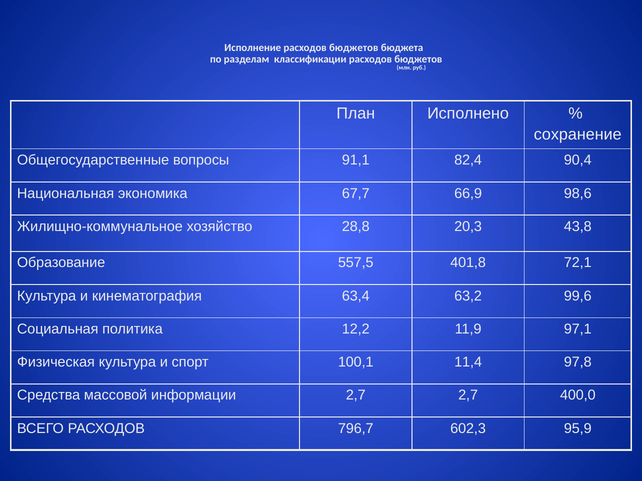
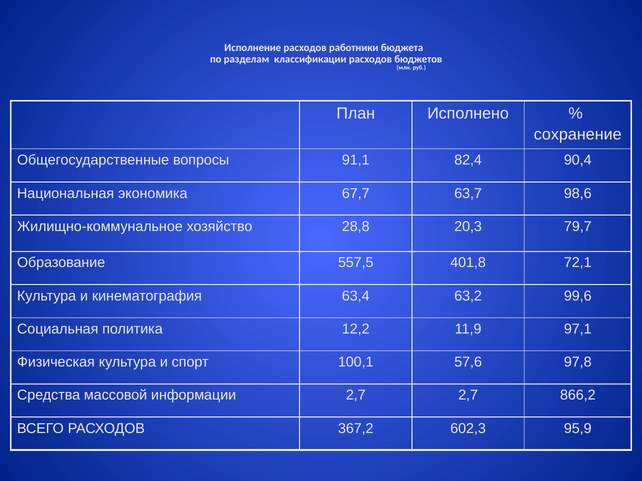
Исполнение расходов бюджетов: бюджетов -> работники
66,9: 66,9 -> 63,7
43,8: 43,8 -> 79,7
11,4: 11,4 -> 57,6
400,0: 400,0 -> 866,2
796,7: 796,7 -> 367,2
